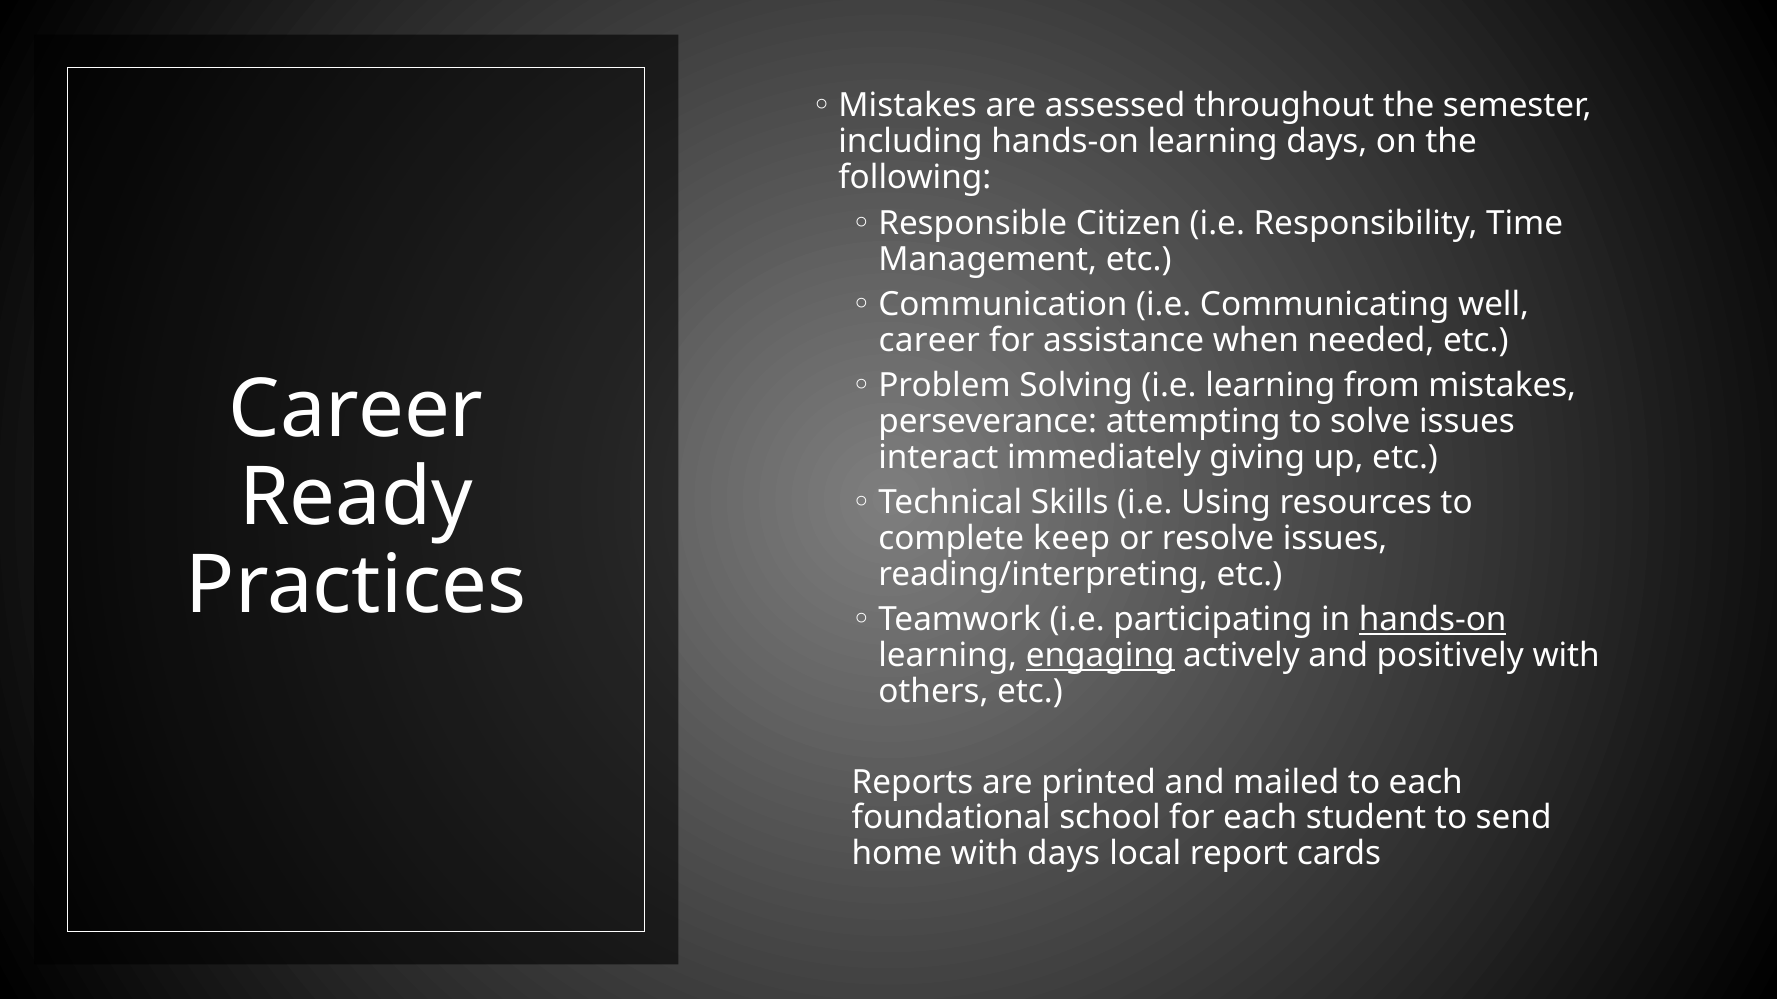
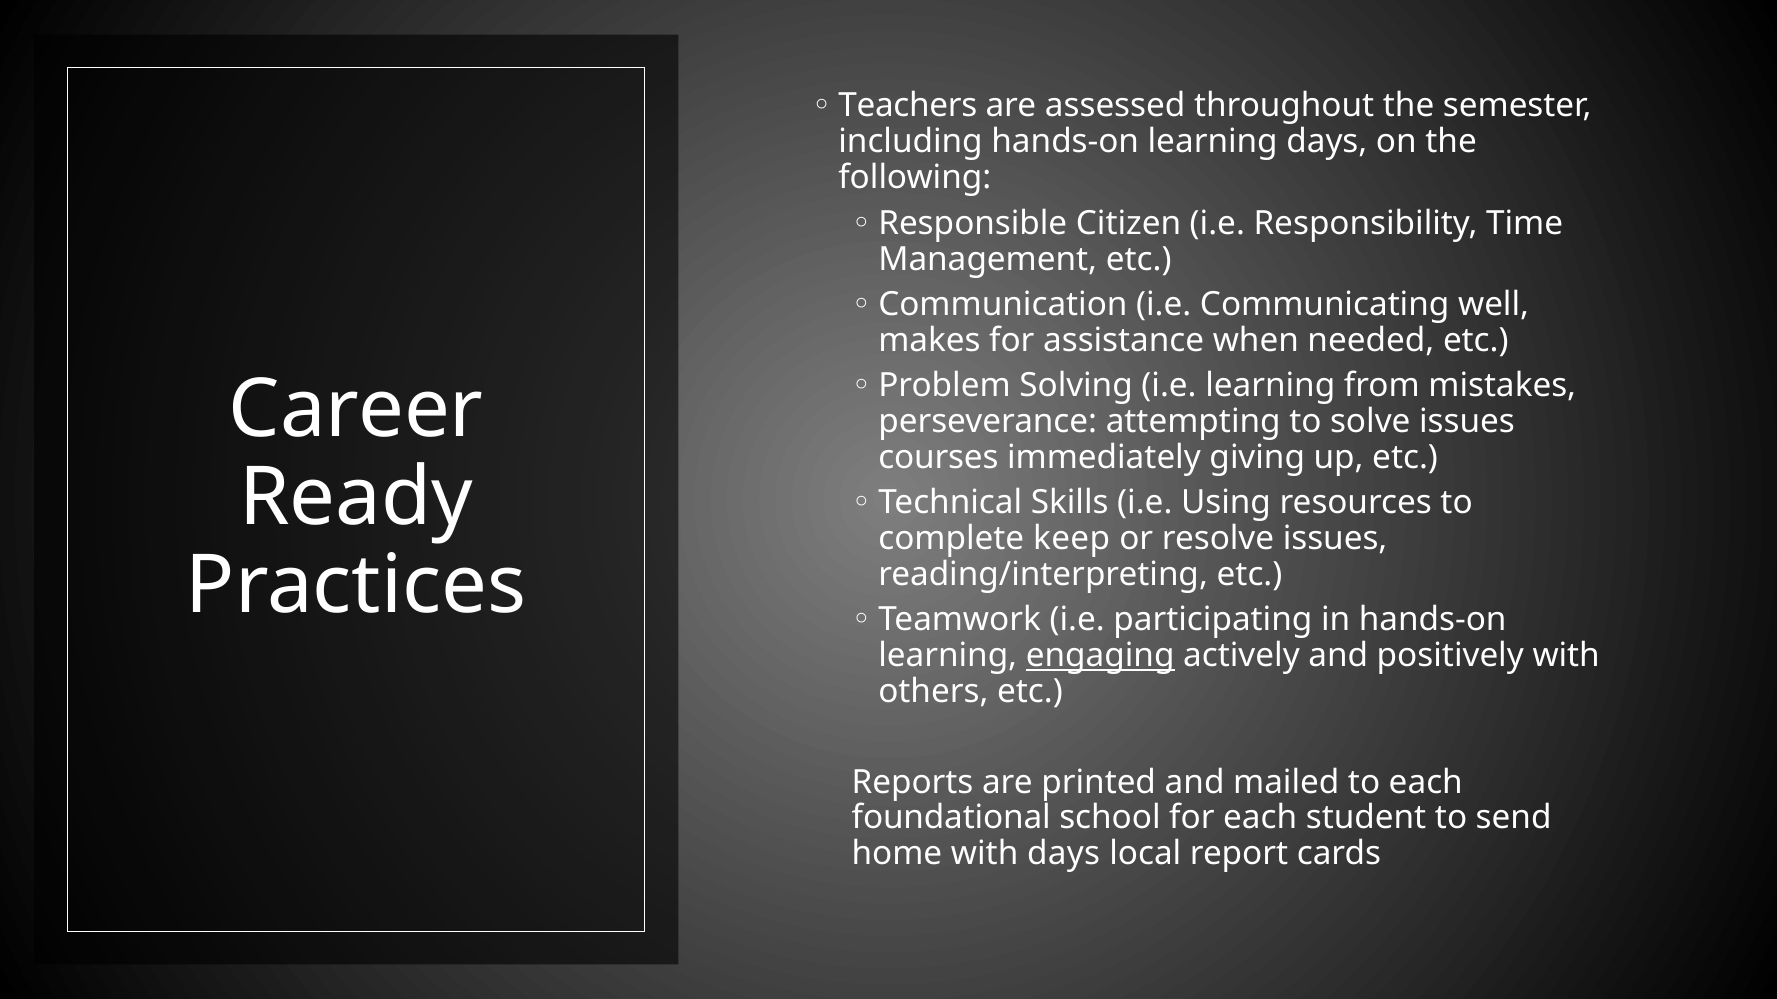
Mistakes at (908, 106): Mistakes -> Teachers
career at (929, 340): career -> makes
interact: interact -> courses
hands-on at (1433, 620) underline: present -> none
